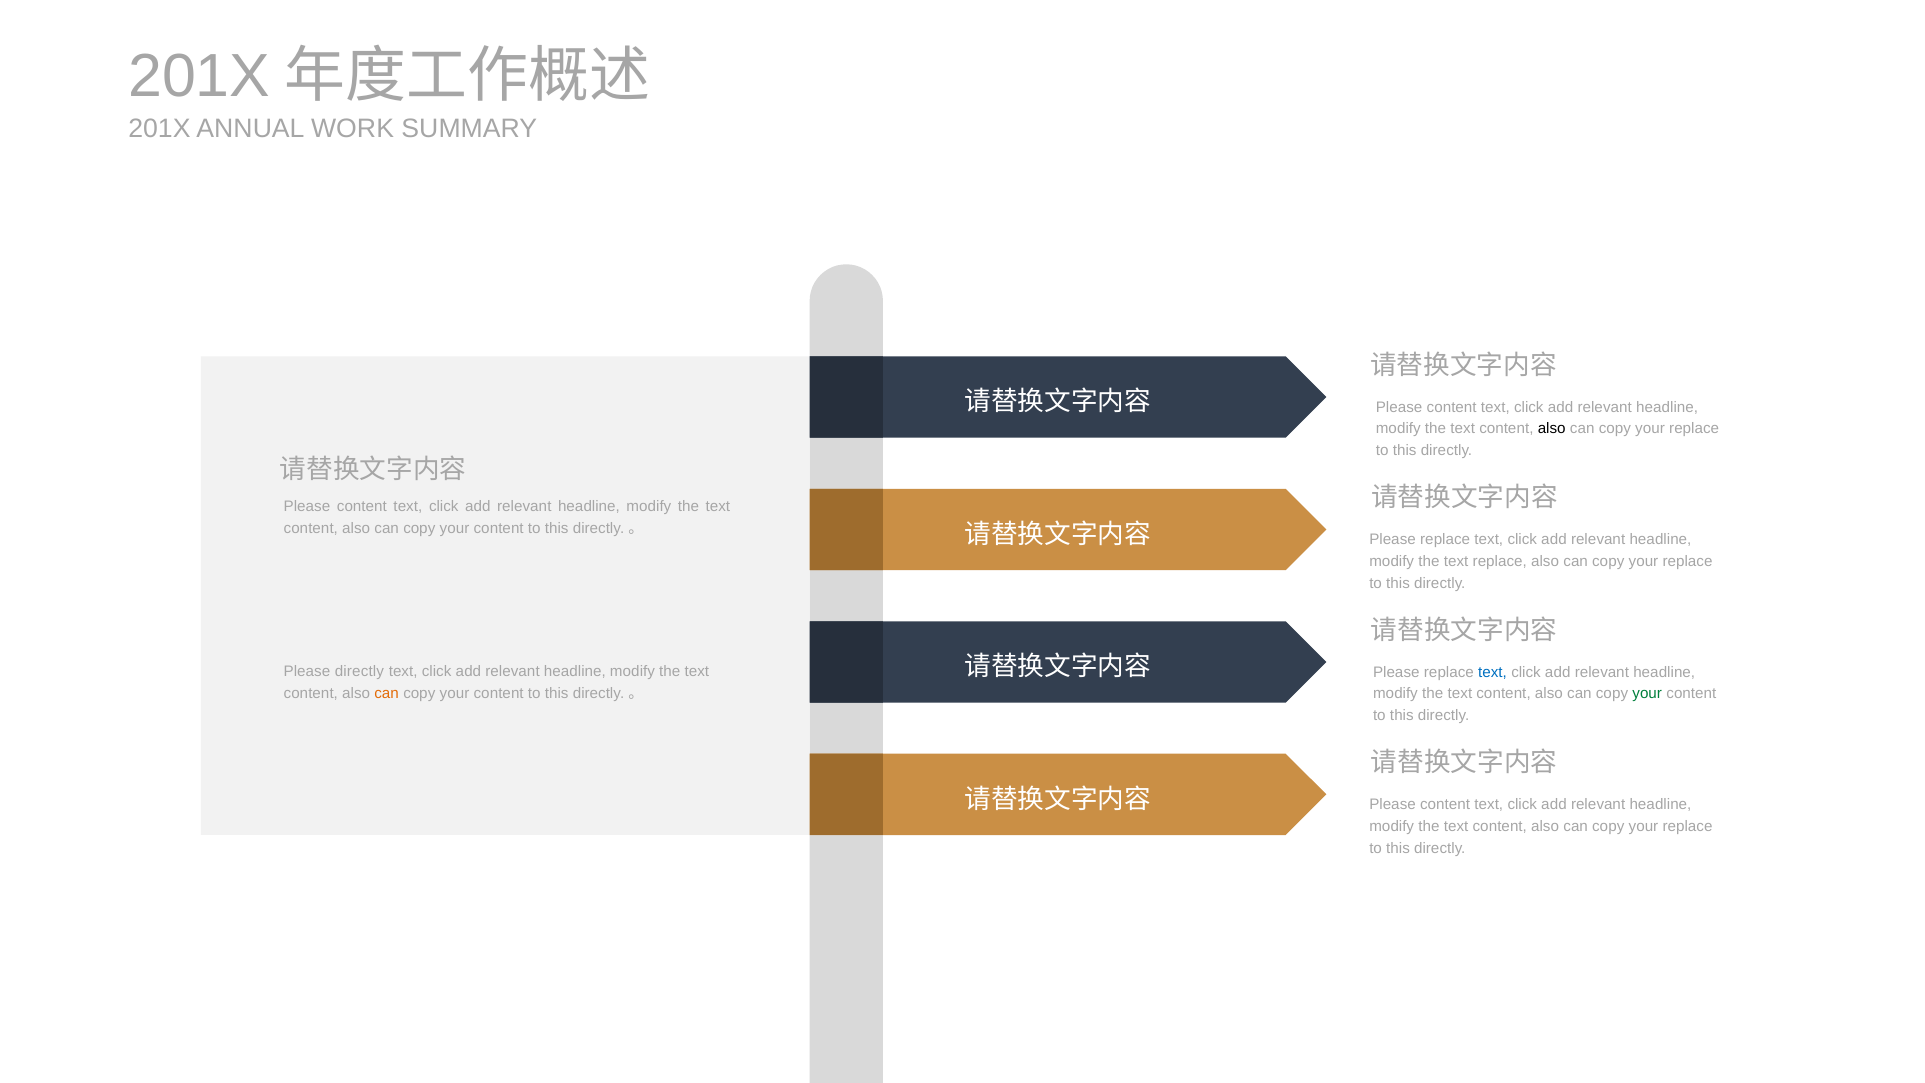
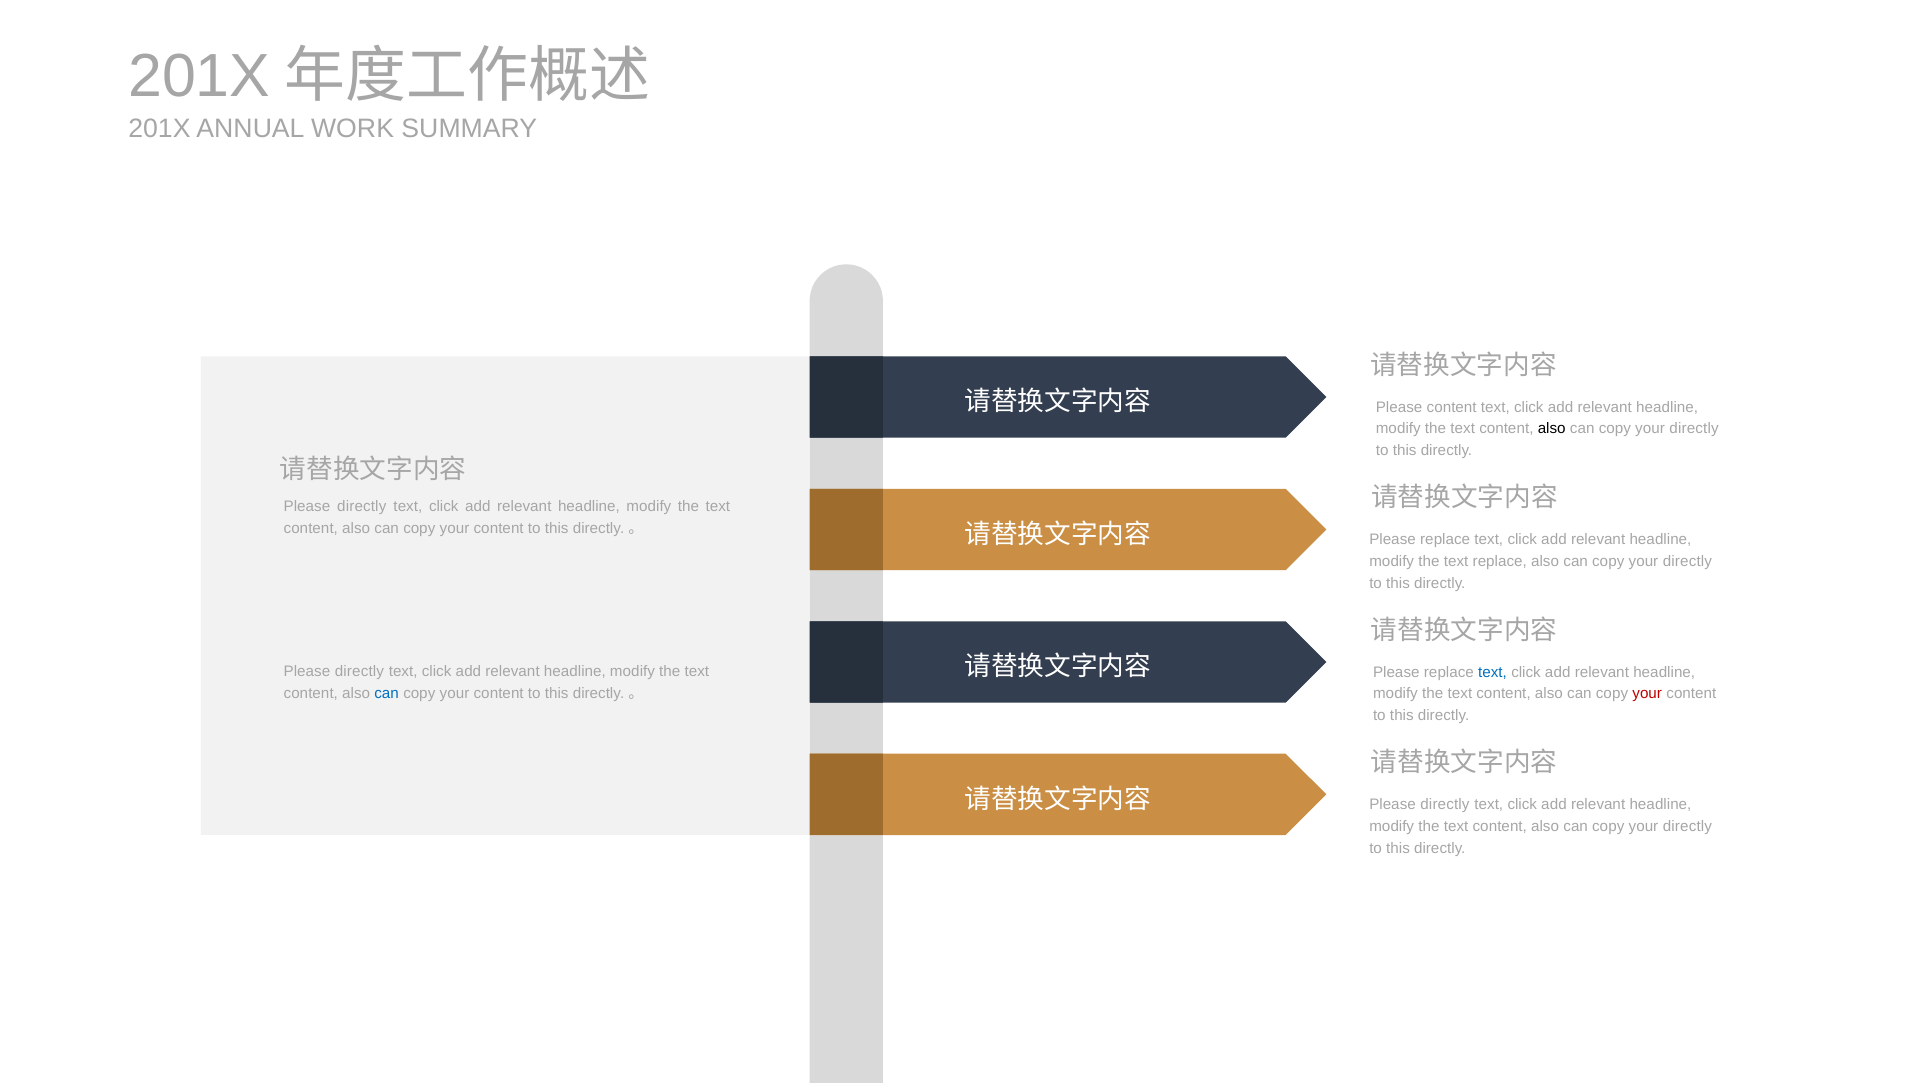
replace at (1694, 429): replace -> directly
content at (362, 506): content -> directly
replace at (1688, 561): replace -> directly
can at (387, 693) colour: orange -> blue
your at (1647, 694) colour: green -> red
content at (1445, 804): content -> directly
replace at (1688, 826): replace -> directly
